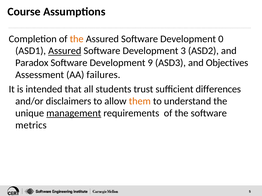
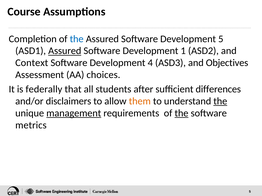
the at (77, 39) colour: orange -> blue
Development 0: 0 -> 5
3: 3 -> 1
Paradox: Paradox -> Context
9: 9 -> 4
failures: failures -> choices
intended: intended -> federally
trust: trust -> after
the at (220, 101) underline: none -> present
the at (182, 113) underline: none -> present
